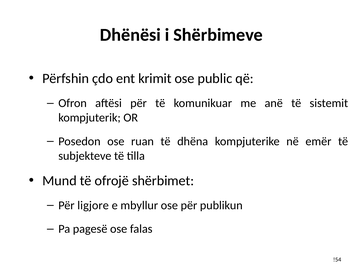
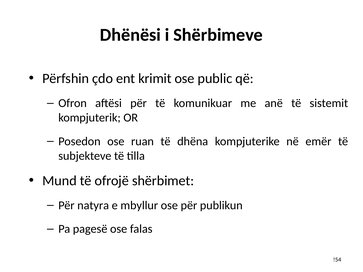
ligjore: ligjore -> natyra
